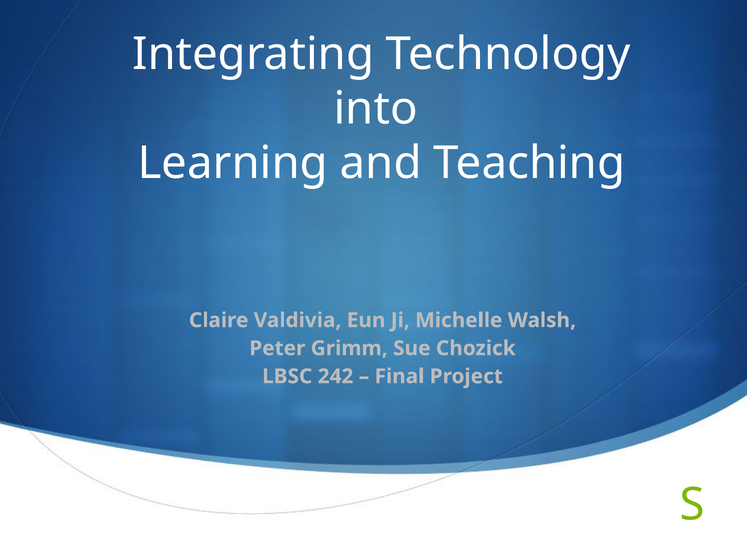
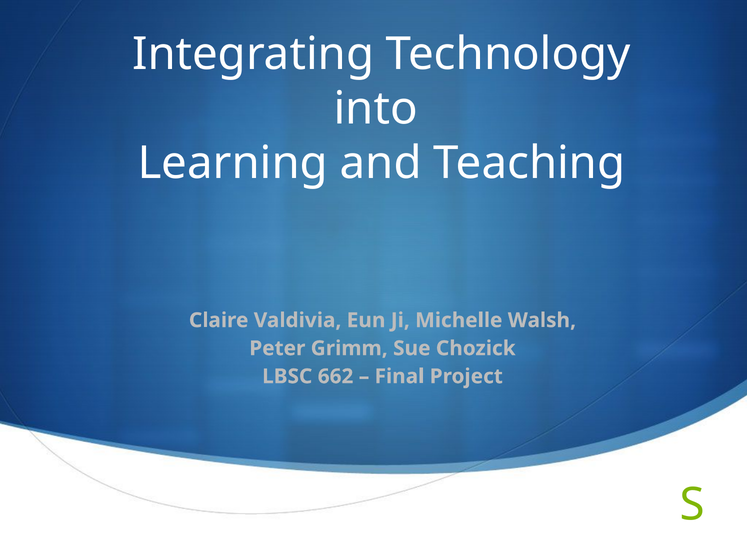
242: 242 -> 662
